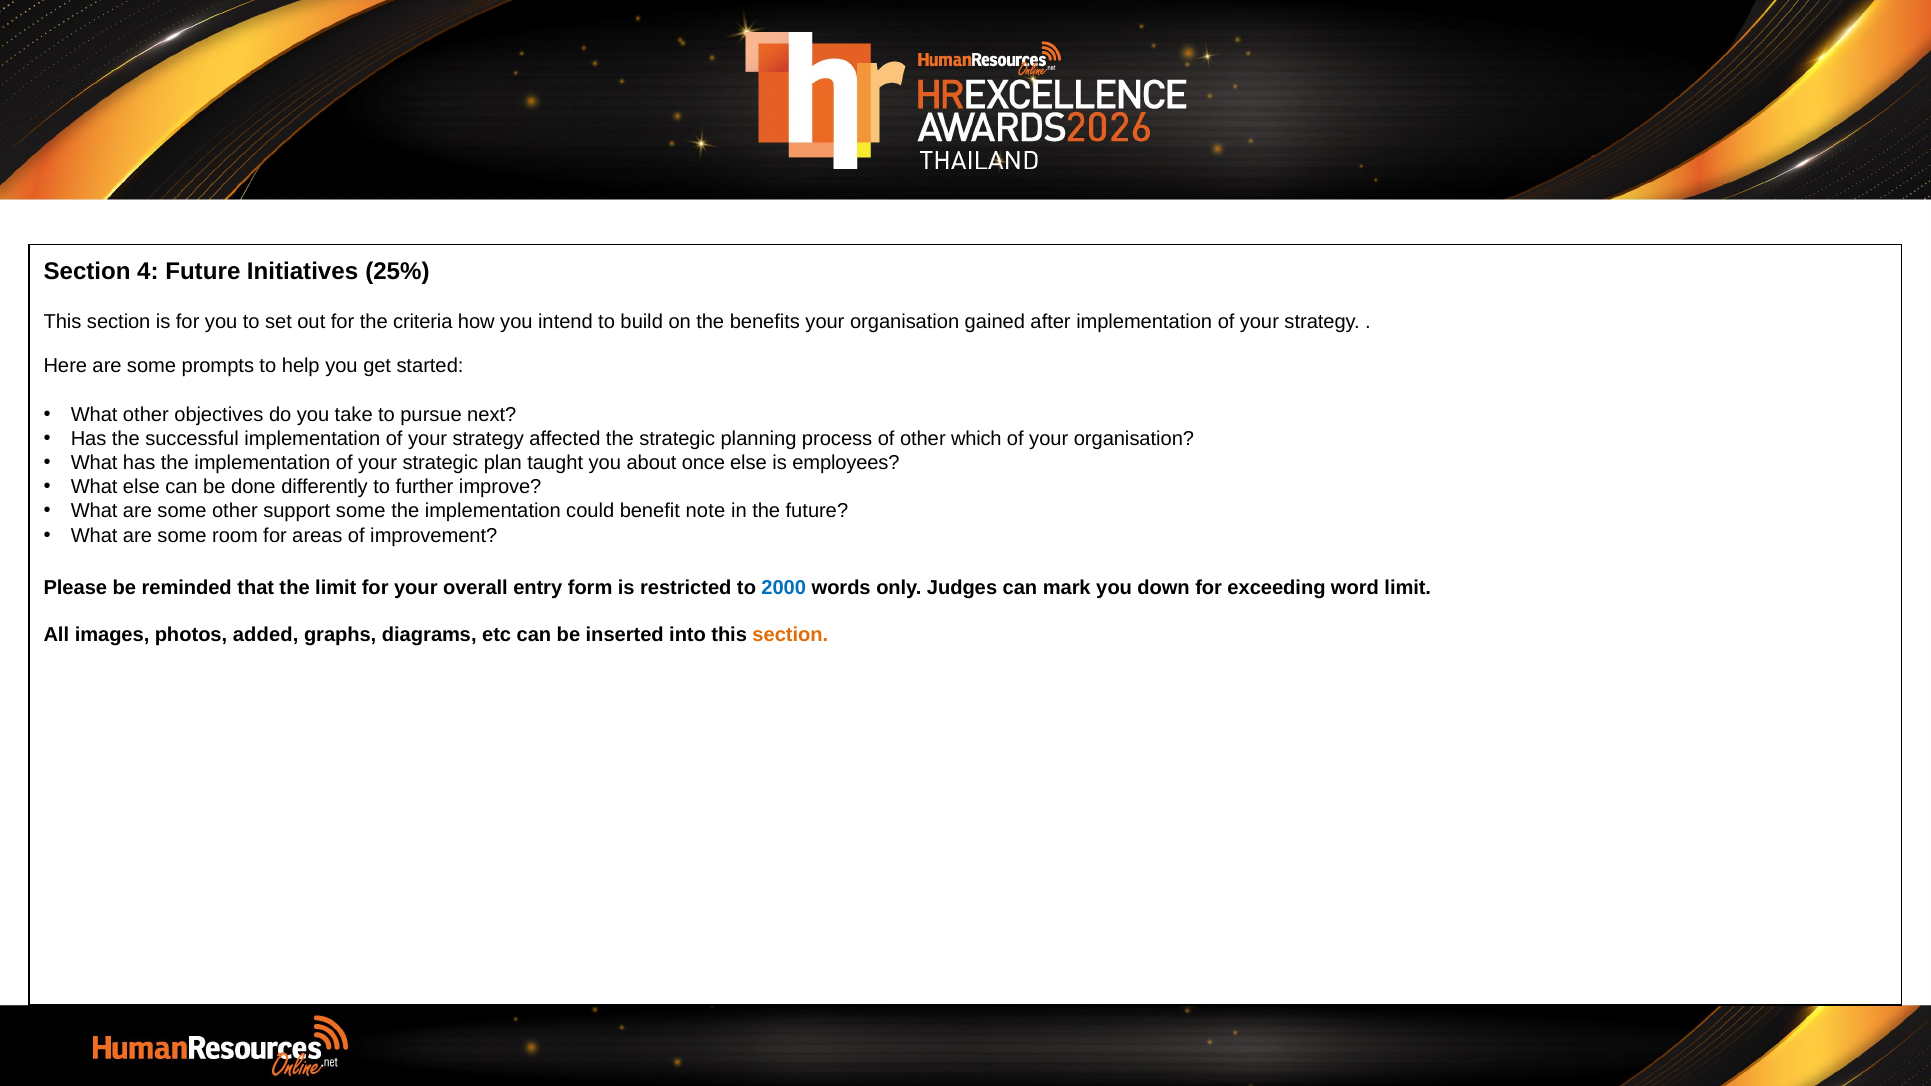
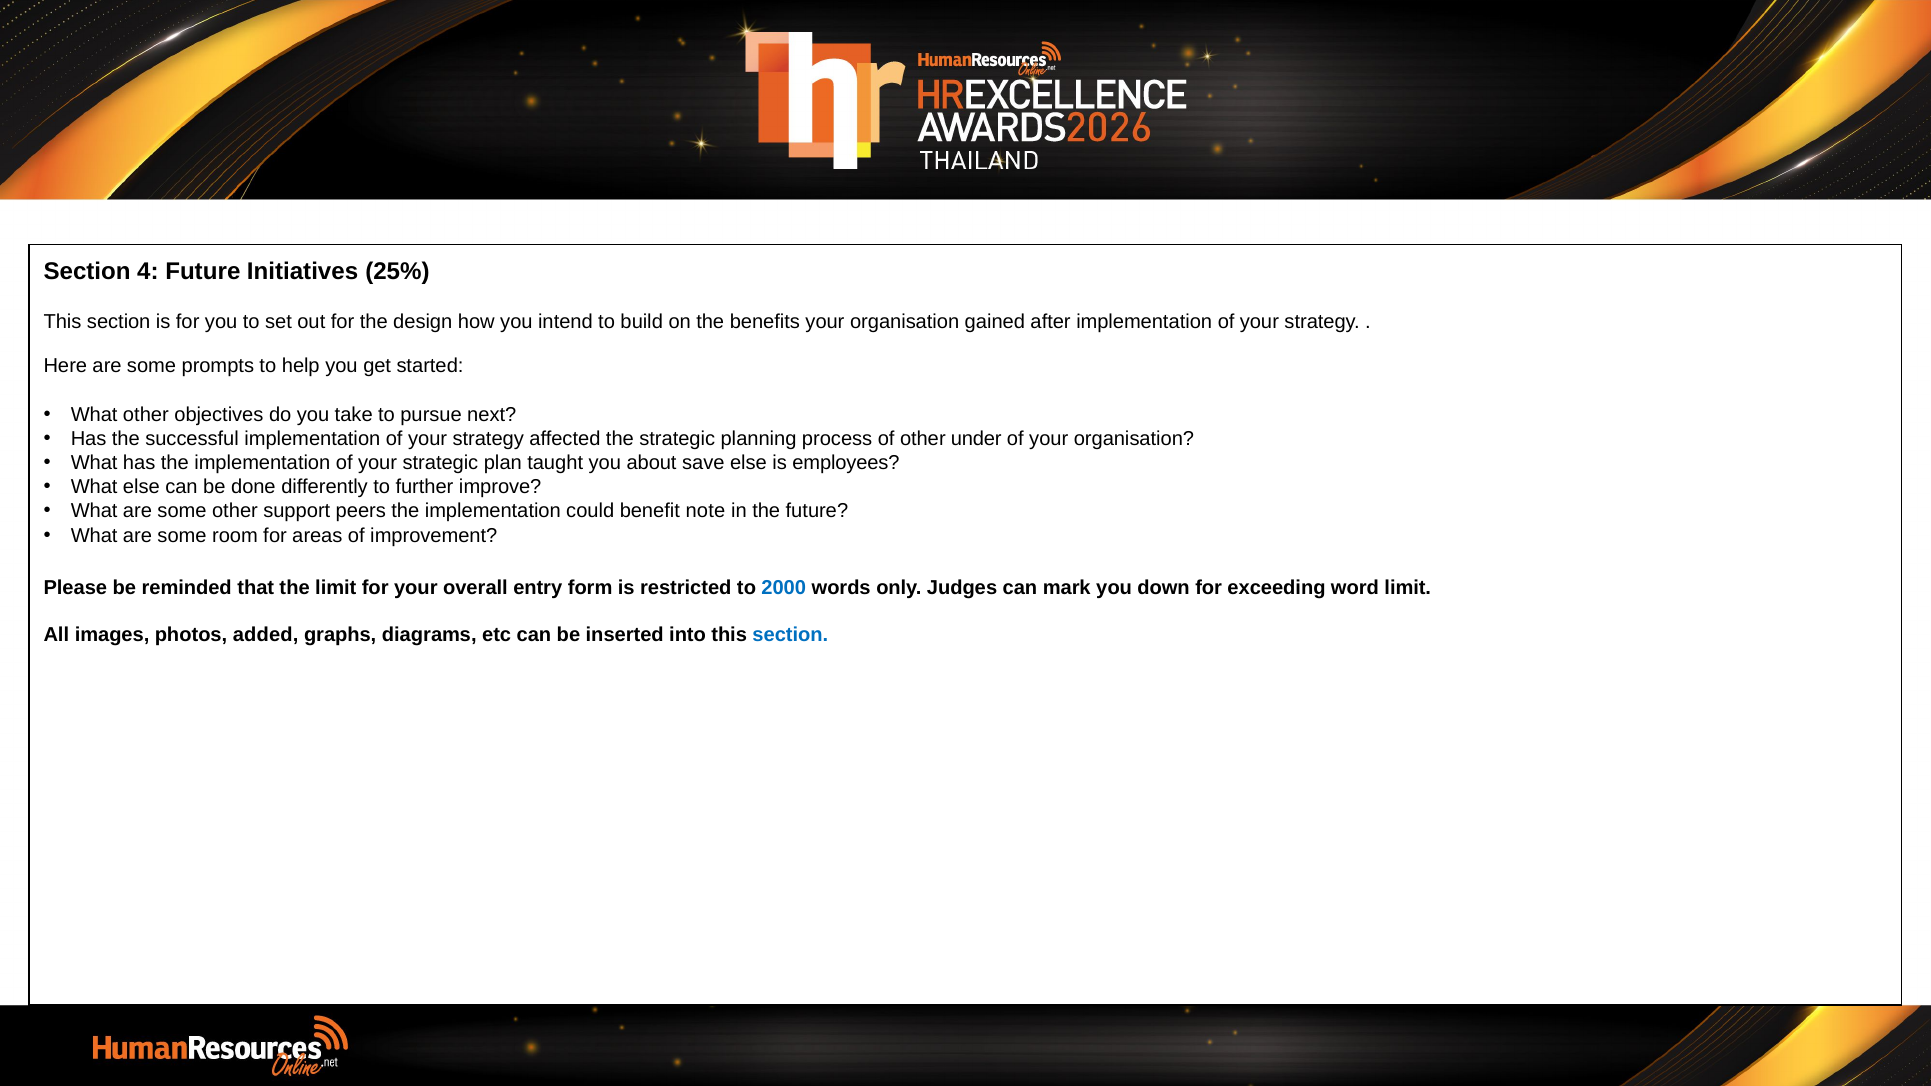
criteria: criteria -> design
which: which -> under
once: once -> save
support some: some -> peers
section at (790, 635) colour: orange -> blue
